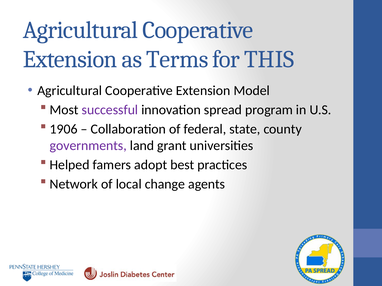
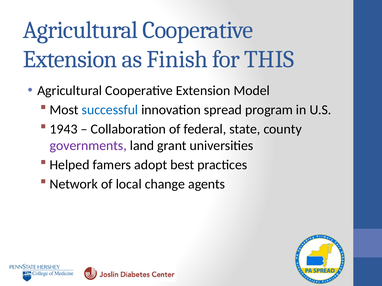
Terms: Terms -> Finish
successful colour: purple -> blue
1906: 1906 -> 1943
